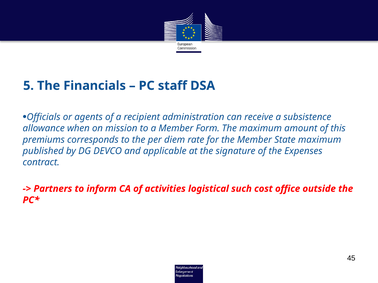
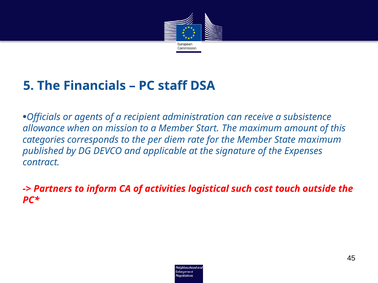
Form: Form -> Start
premiums: premiums -> categories
office: office -> touch
